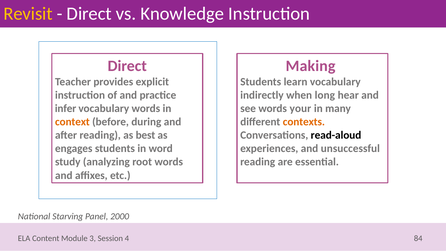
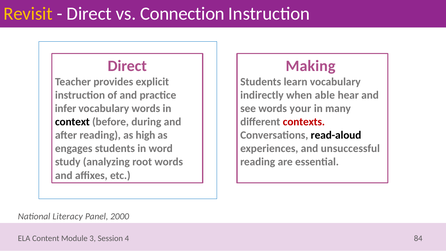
Knowledge: Knowledge -> Connection
long: long -> able
context colour: orange -> black
contexts colour: orange -> red
best: best -> high
Starving: Starving -> Literacy
